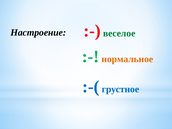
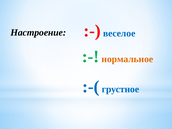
веселое colour: green -> blue
